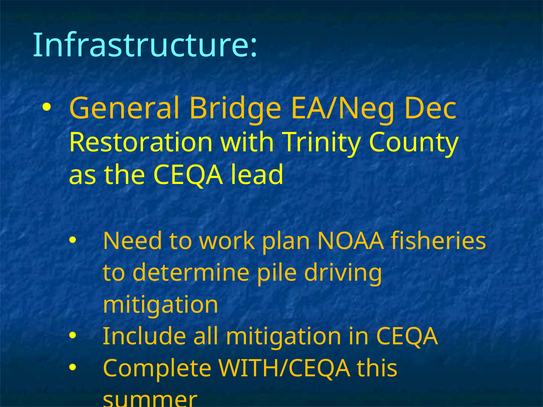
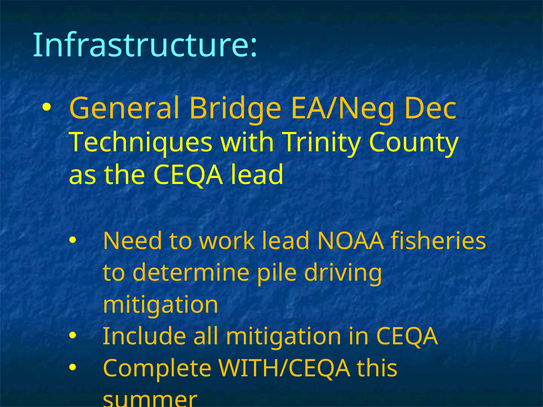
Restoration: Restoration -> Techniques
work plan: plan -> lead
